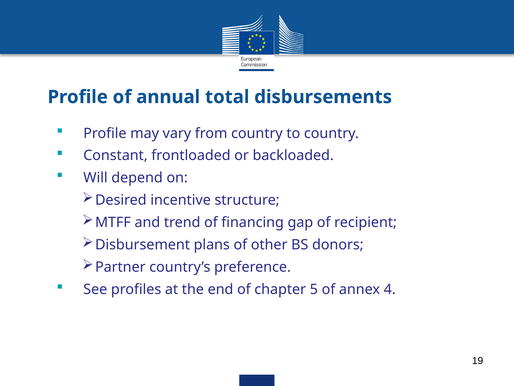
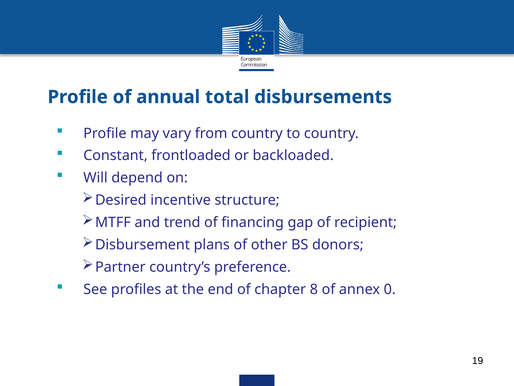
5: 5 -> 8
4: 4 -> 0
